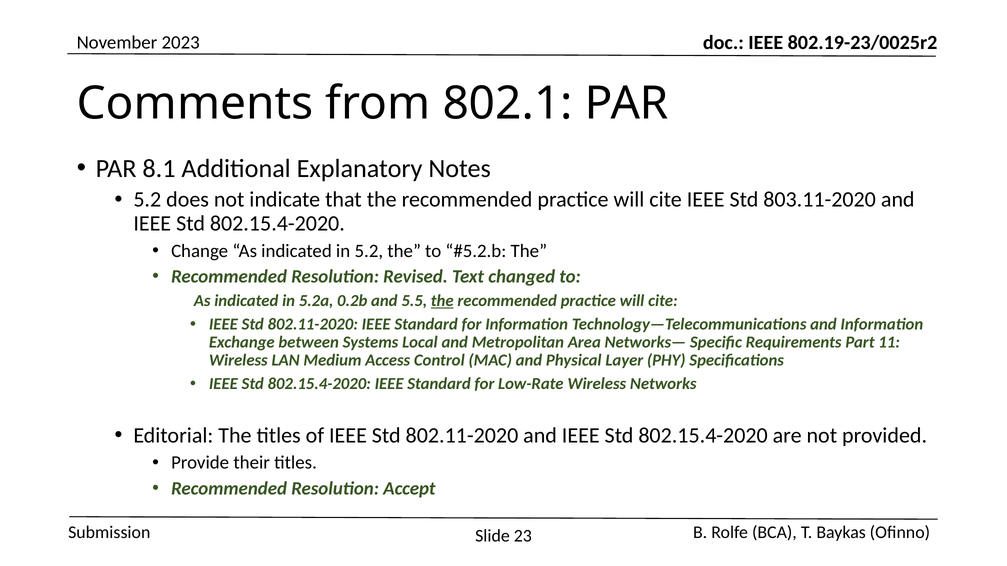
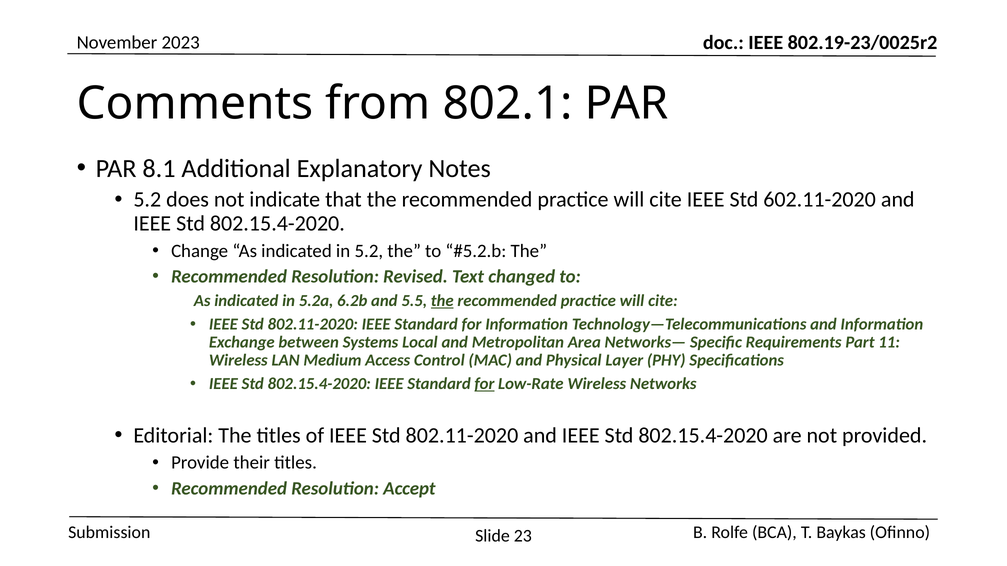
803.11-2020: 803.11-2020 -> 602.11-2020
0.2b: 0.2b -> 6.2b
for at (484, 384) underline: none -> present
